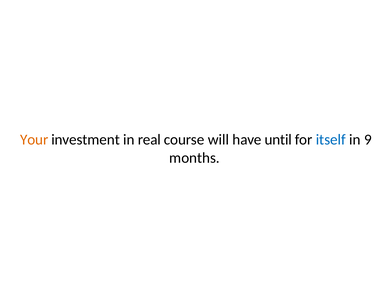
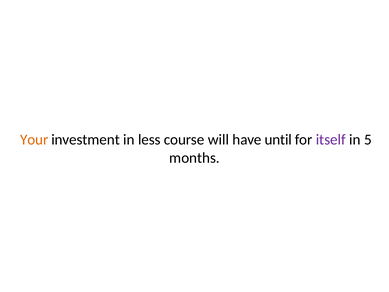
real: real -> less
itself colour: blue -> purple
9: 9 -> 5
